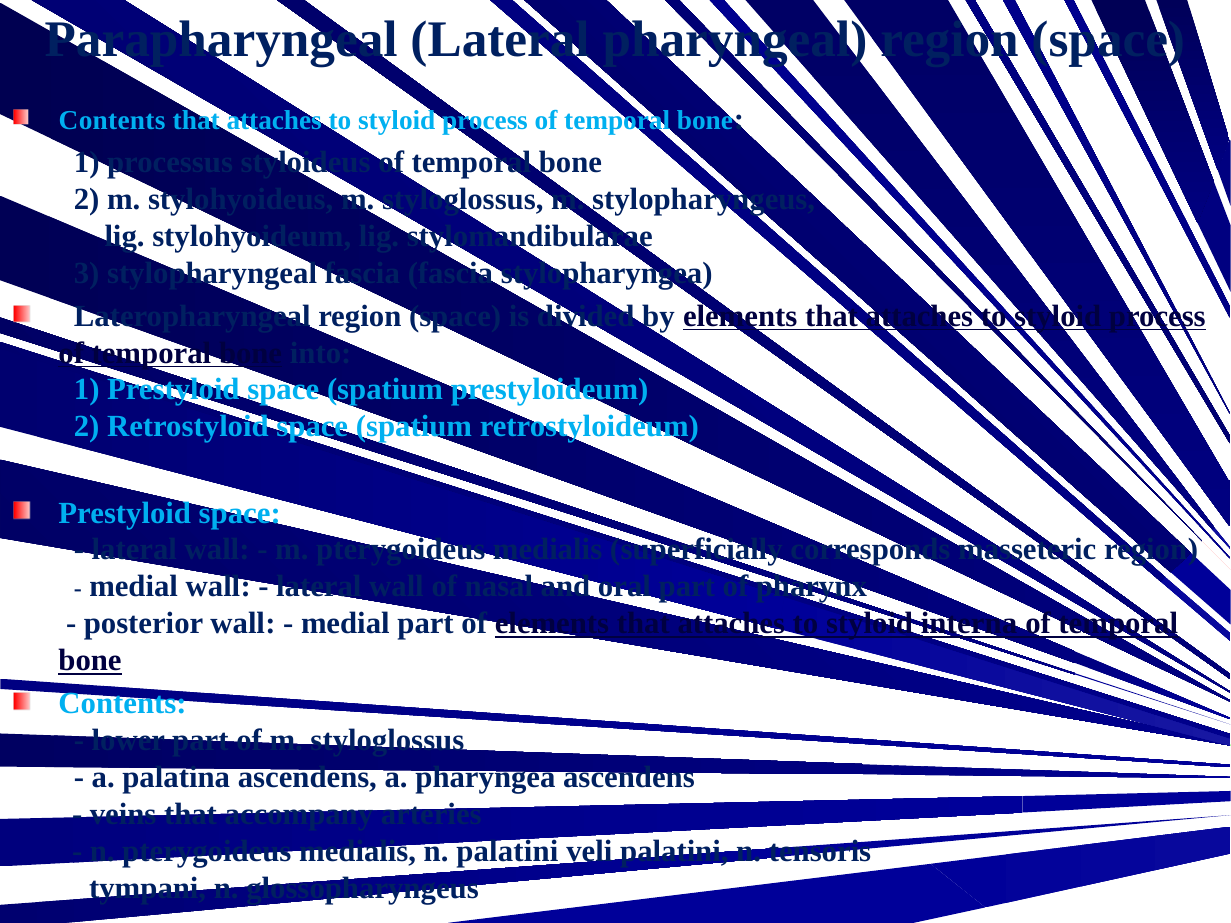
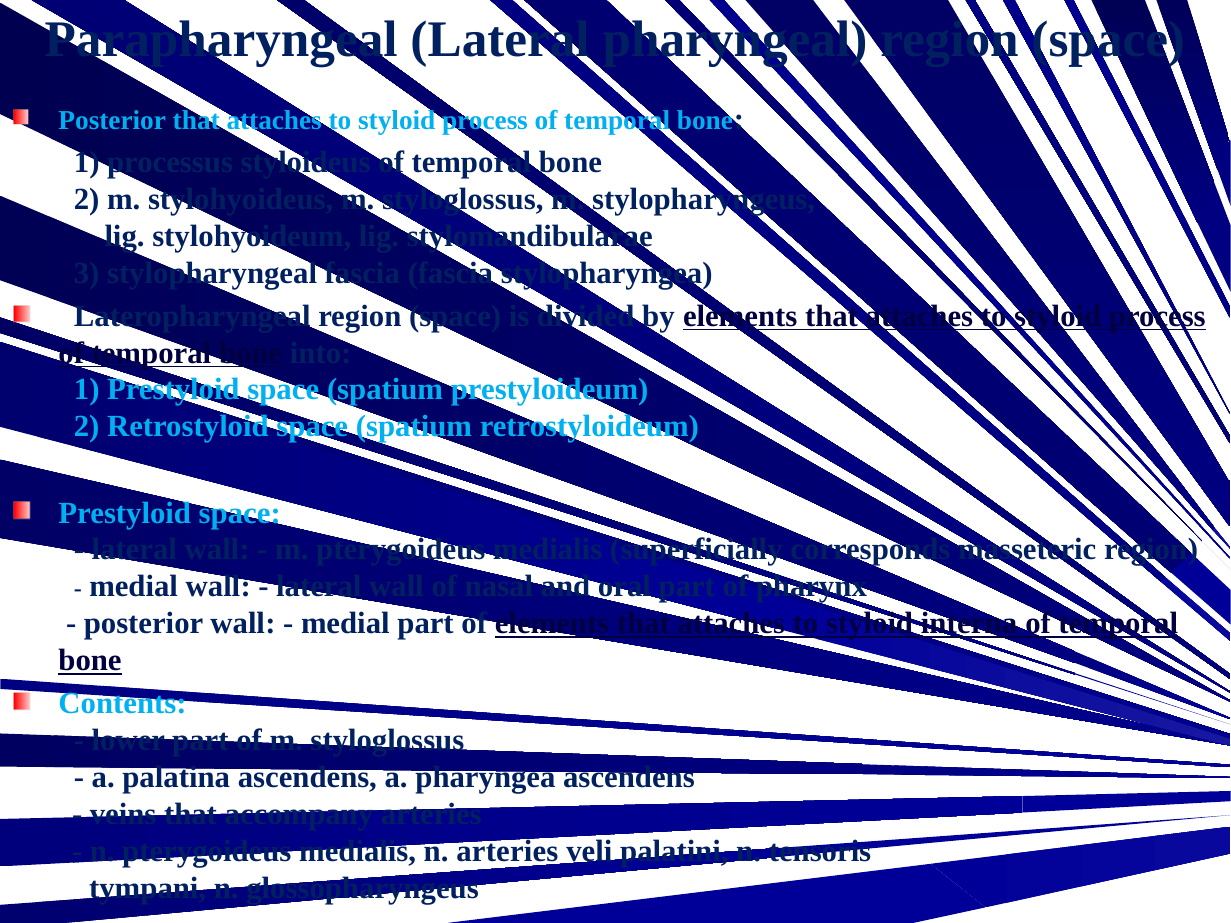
Contents at (112, 120): Contents -> Posterior
n palatini: palatini -> arteries
